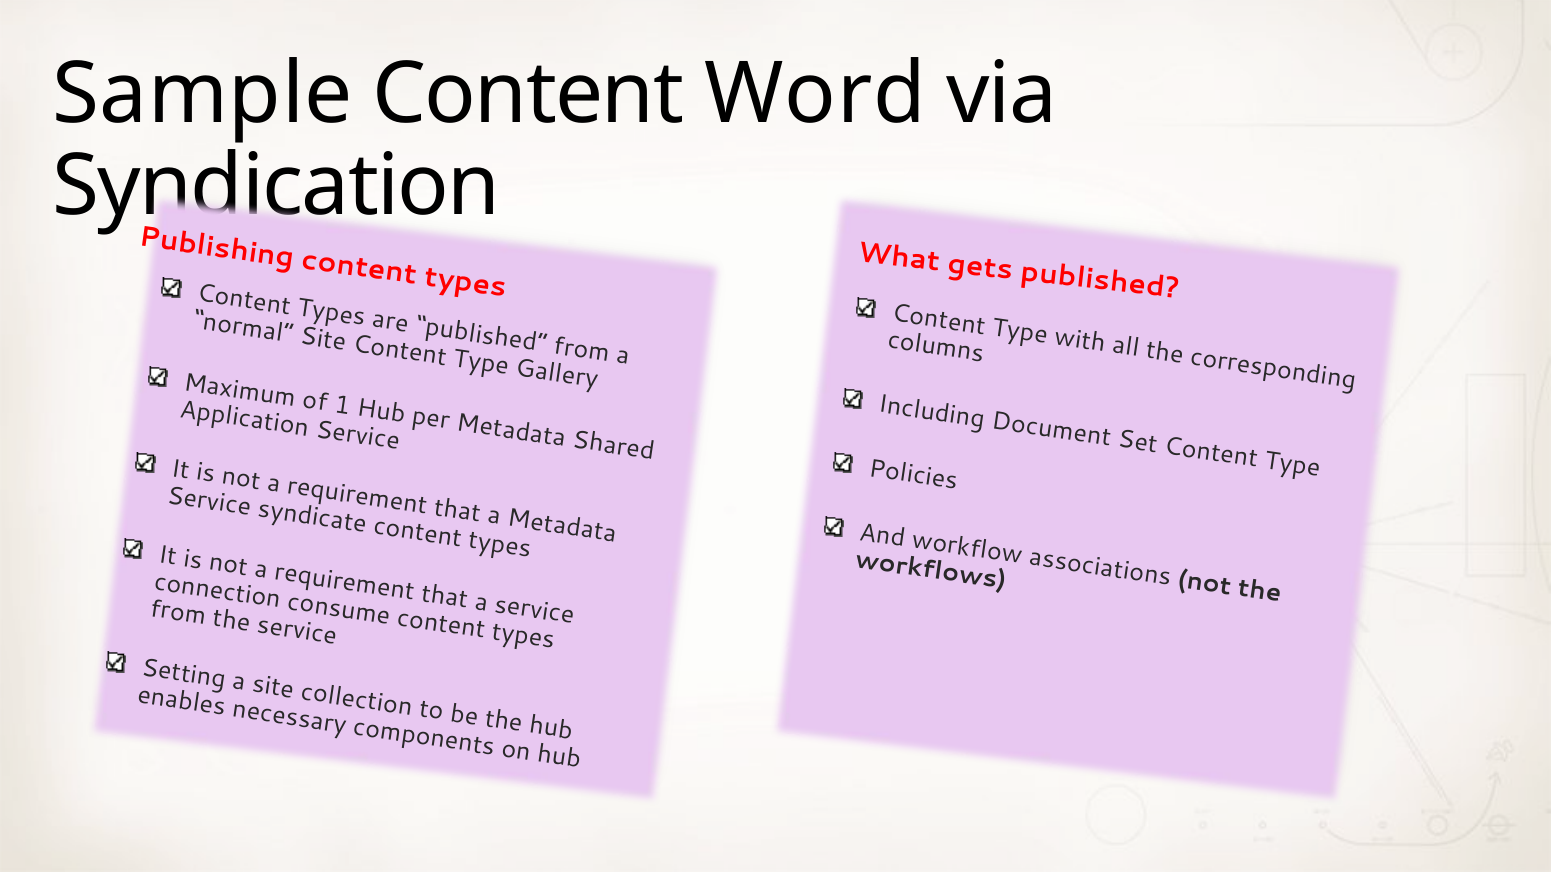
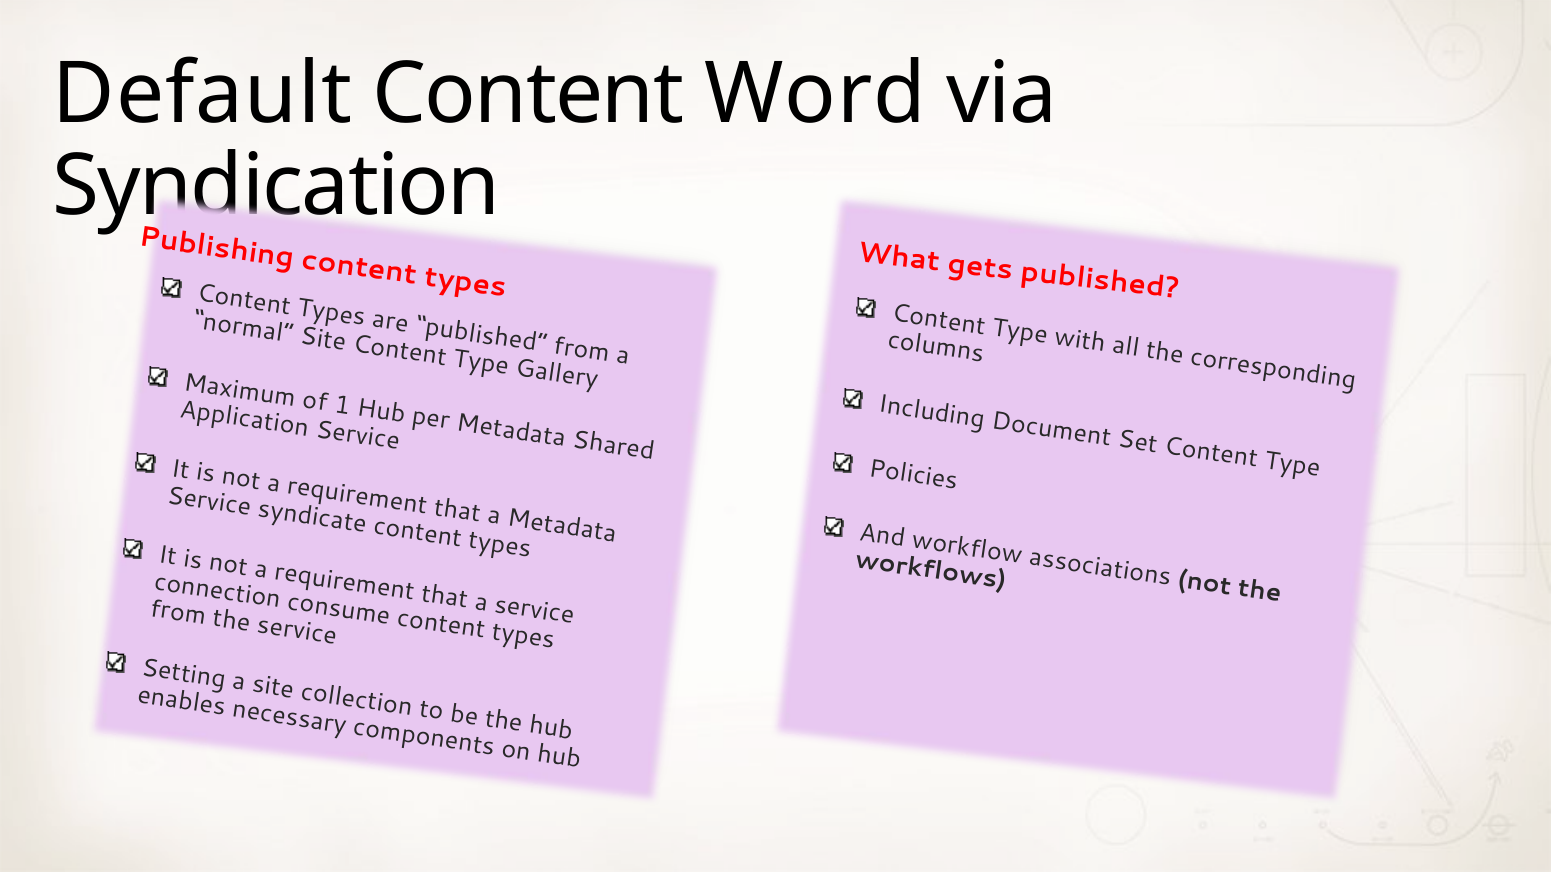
Sample: Sample -> Default
